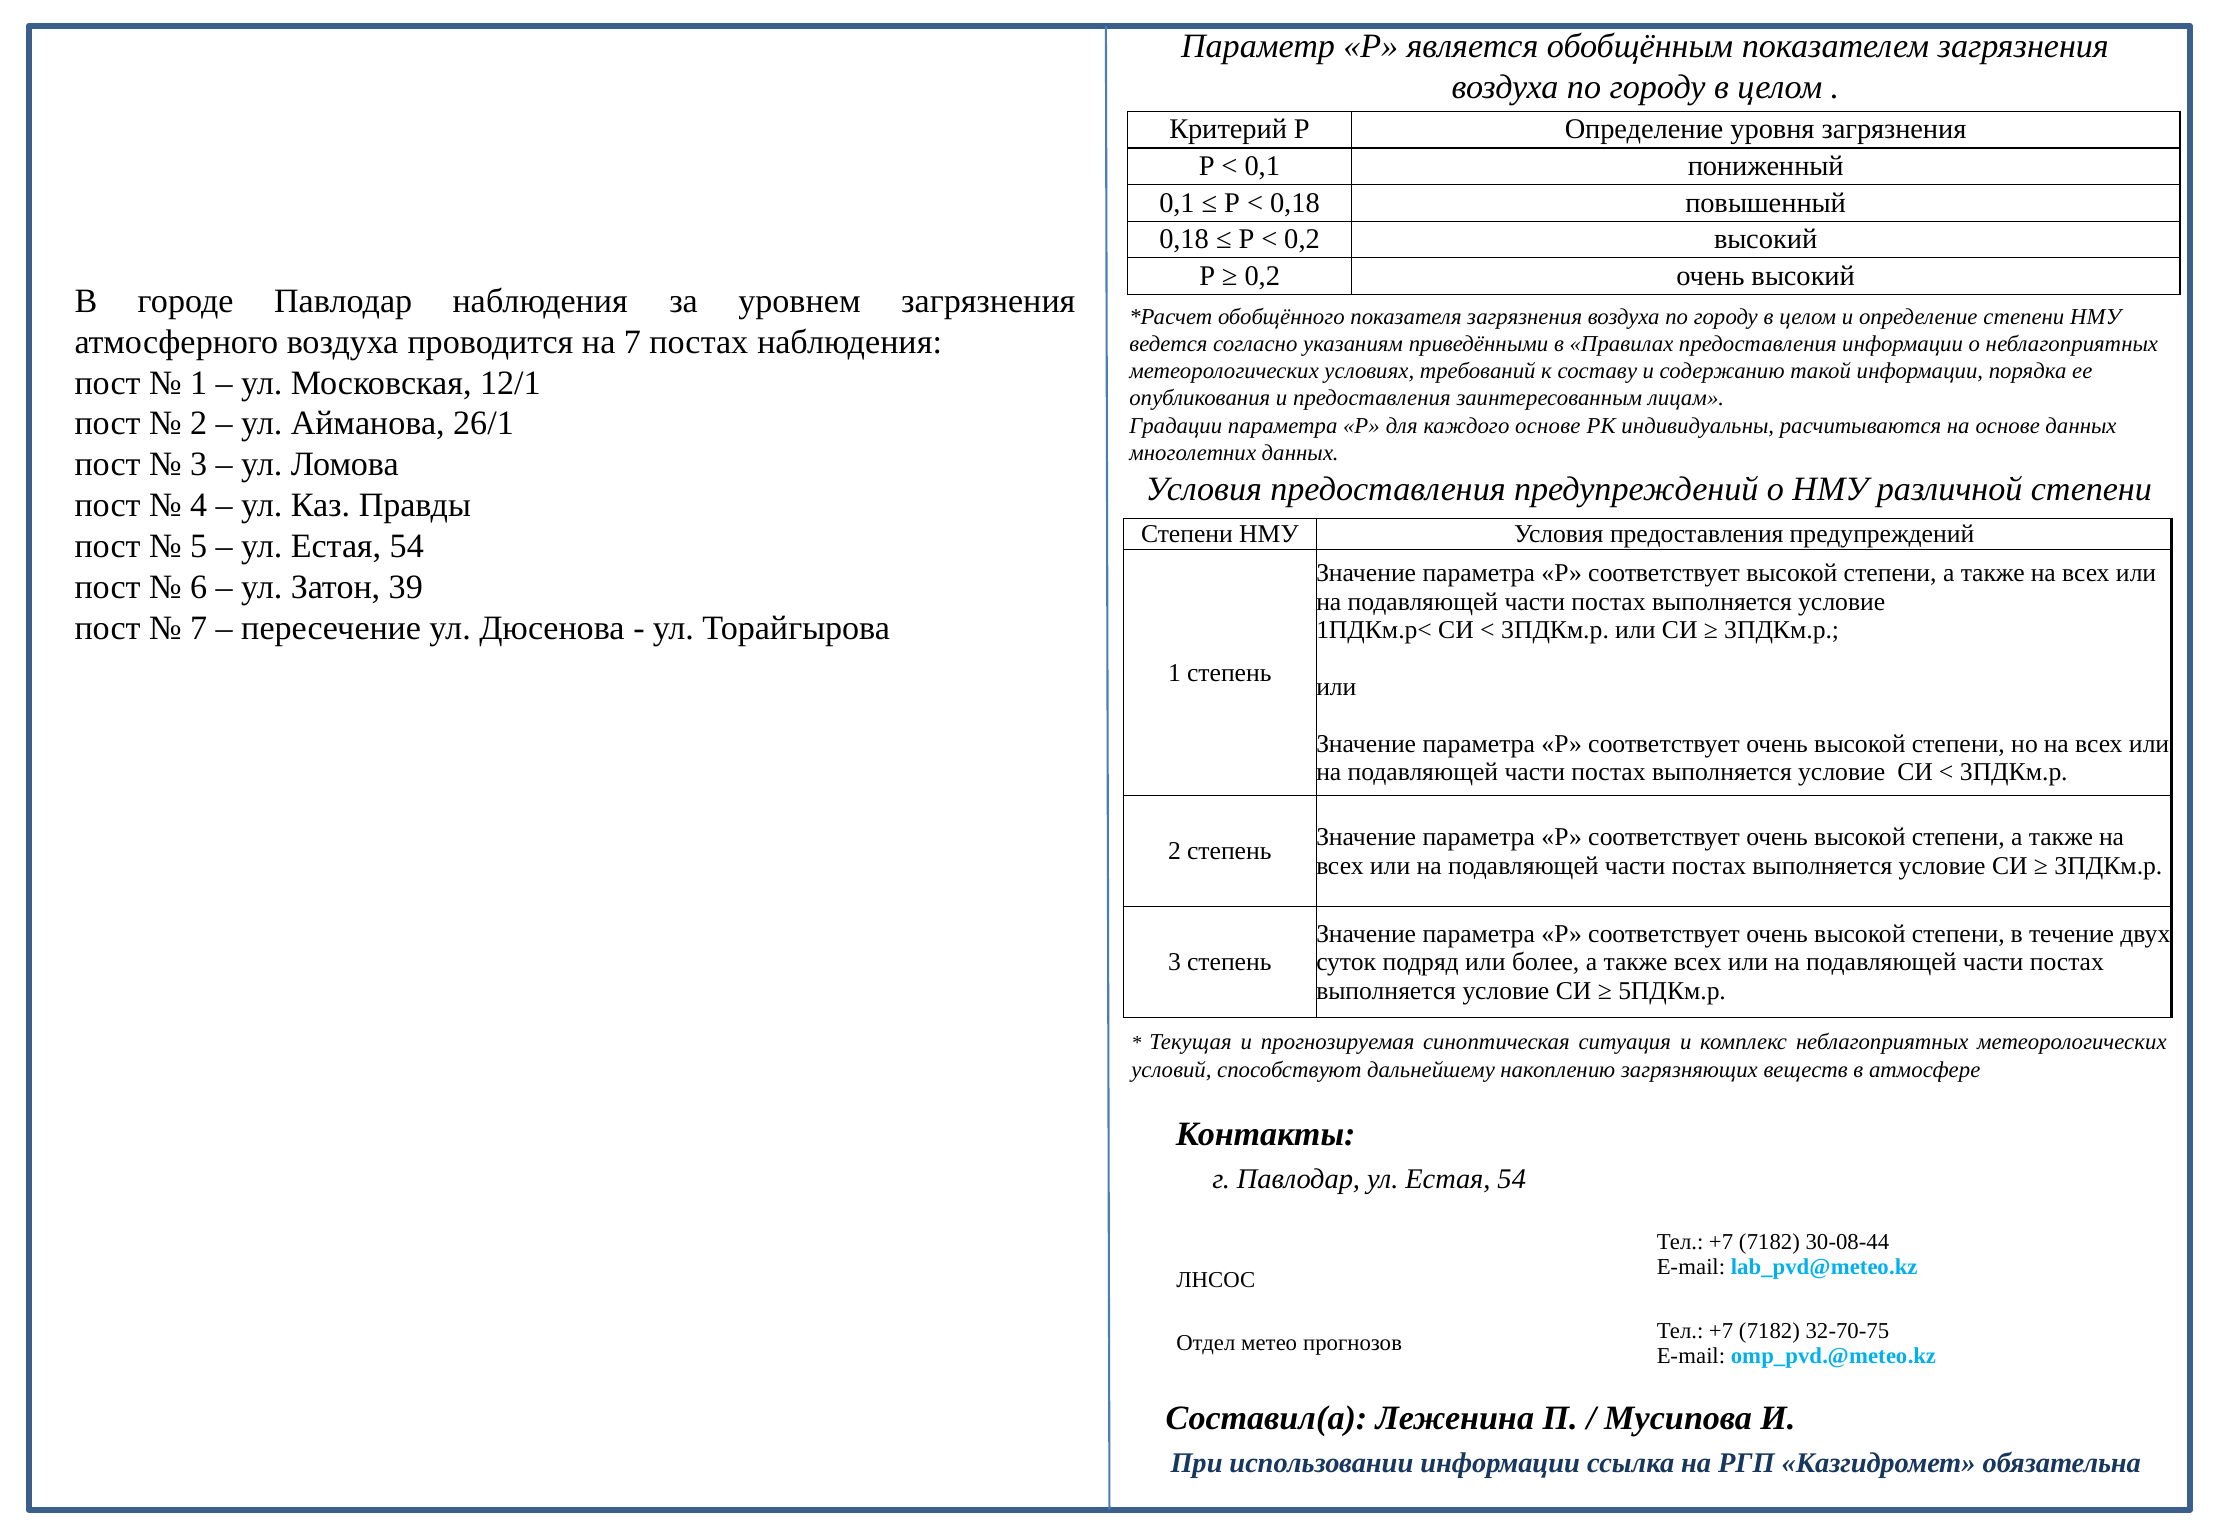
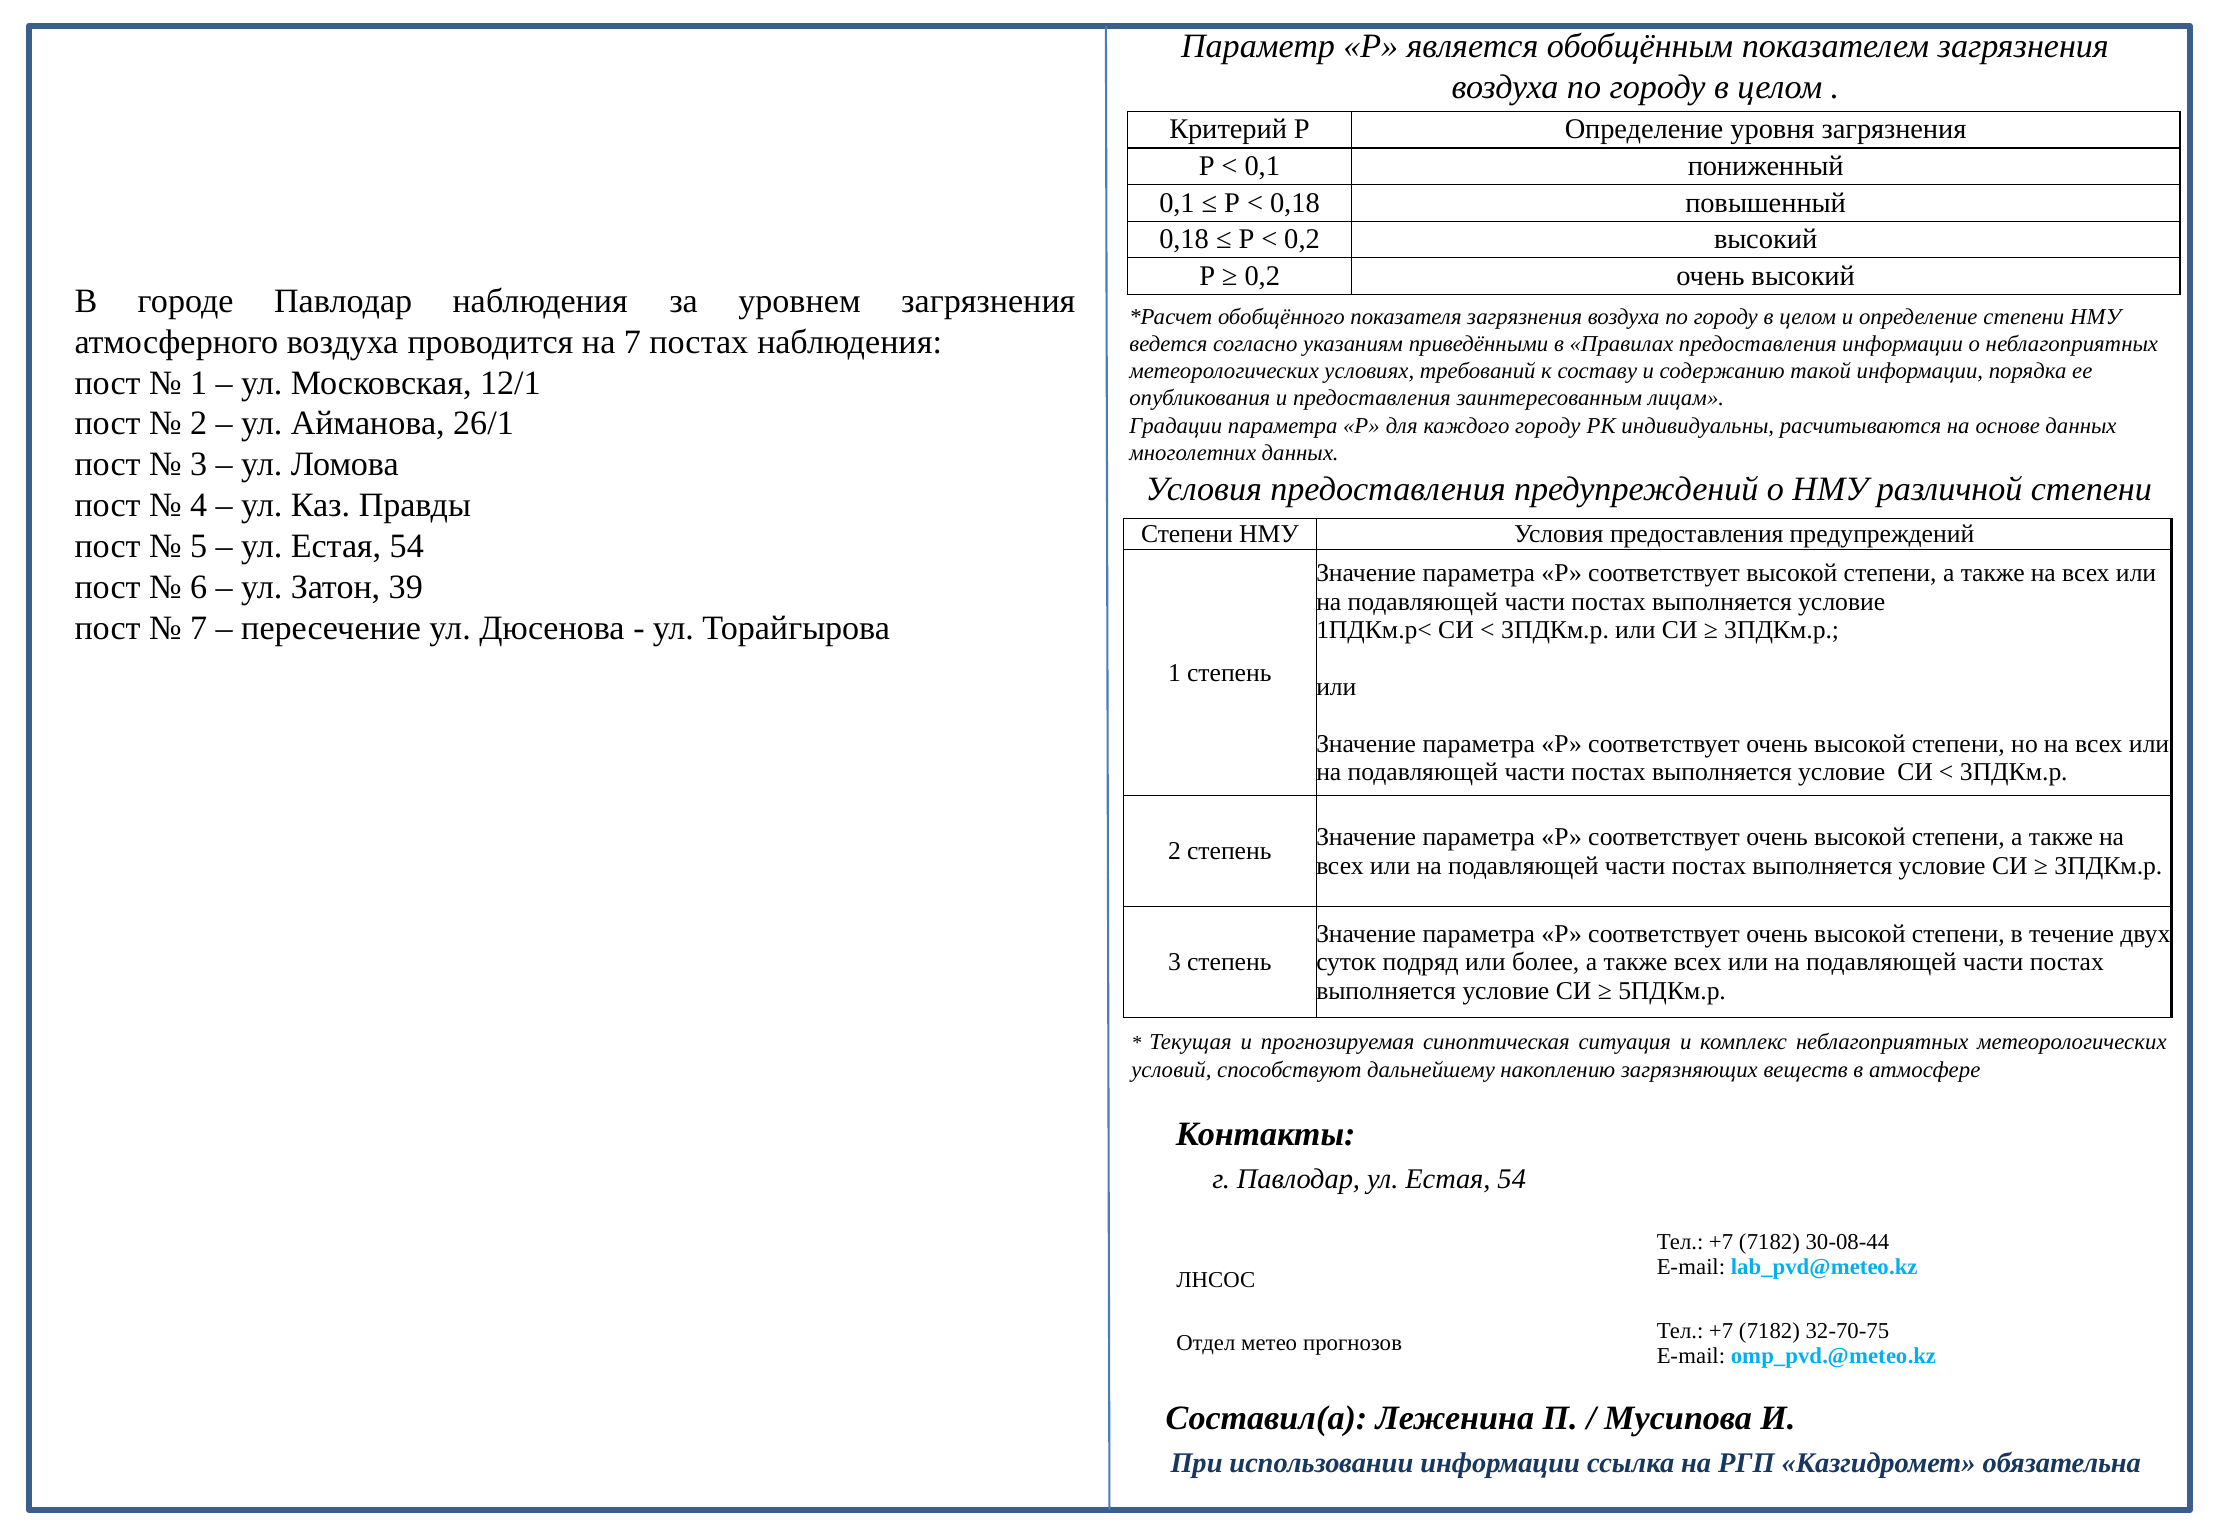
каждого основе: основе -> городу
